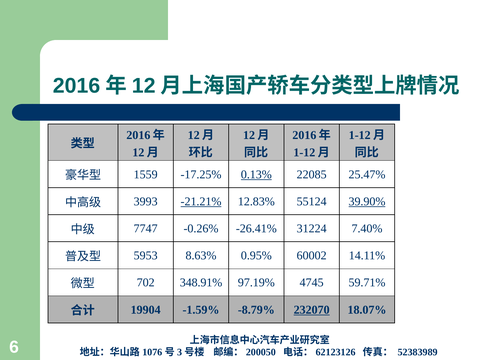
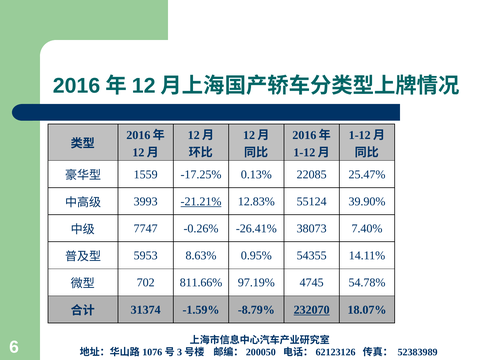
0.13% underline: present -> none
39.90% underline: present -> none
31224: 31224 -> 38073
60002: 60002 -> 54355
348.91%: 348.91% -> 811.66%
59.71%: 59.71% -> 54.78%
19904: 19904 -> 31374
